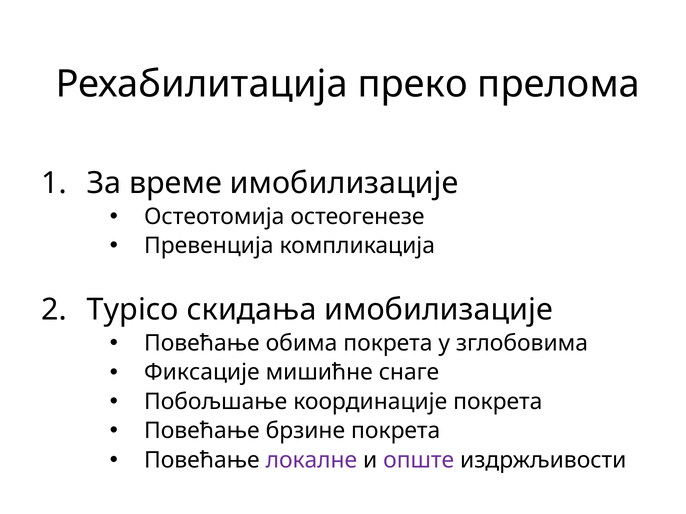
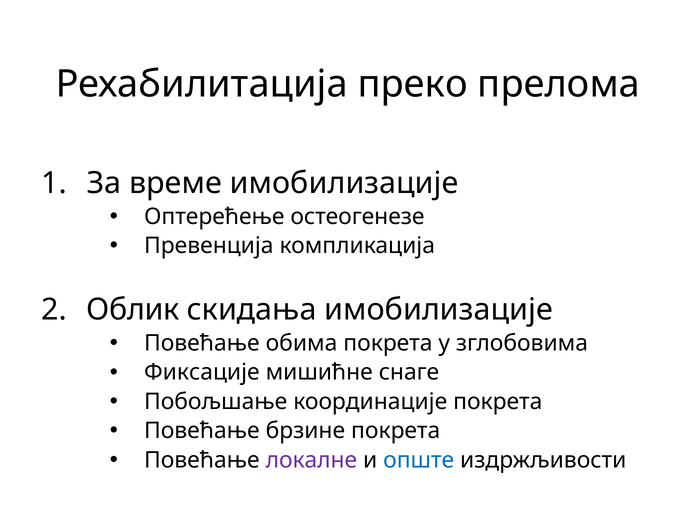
Остеотомија: Остеотомија -> Оптерећење
Typico: Typico -> Облик
опште colour: purple -> blue
